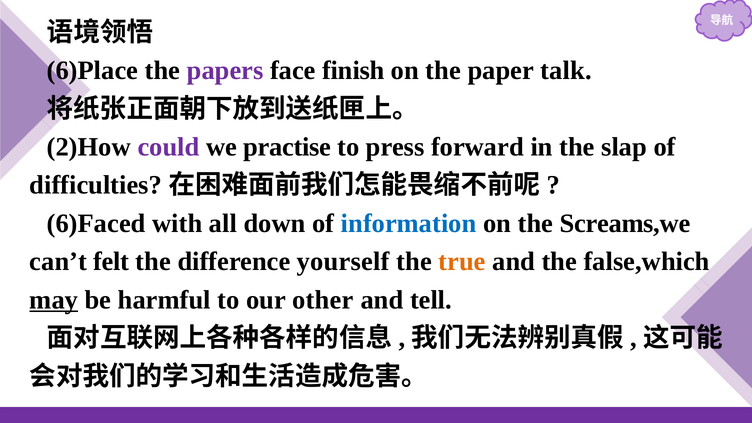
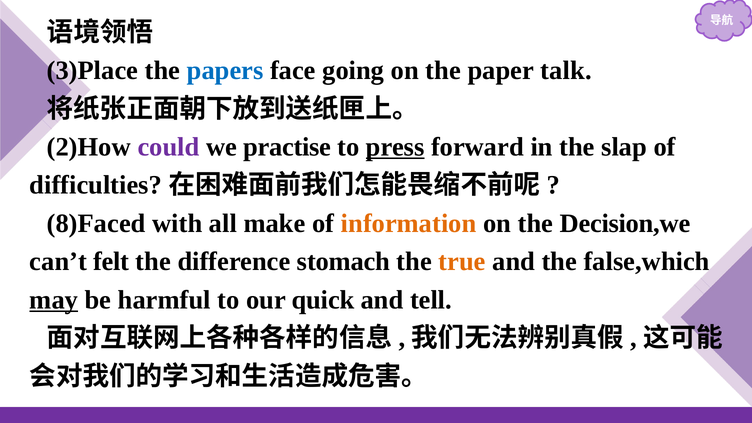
6)Place: 6)Place -> 3)Place
papers colour: purple -> blue
finish: finish -> going
press underline: none -> present
6)Faced: 6)Faced -> 8)Faced
down: down -> make
information colour: blue -> orange
Screams,we: Screams,we -> Decision,we
yourself: yourself -> stomach
other: other -> quick
